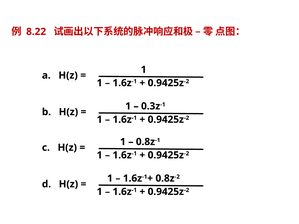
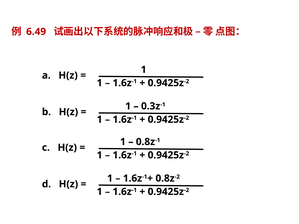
8.22: 8.22 -> 6.49
